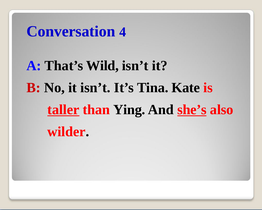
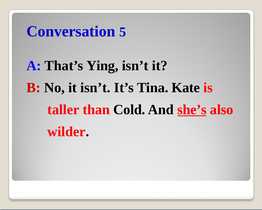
4: 4 -> 5
Wild: Wild -> Ying
taller underline: present -> none
Ying: Ying -> Cold
